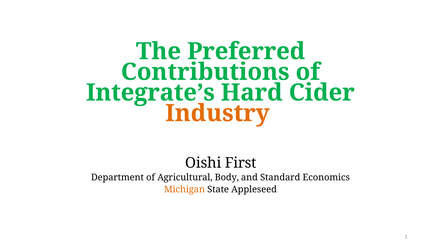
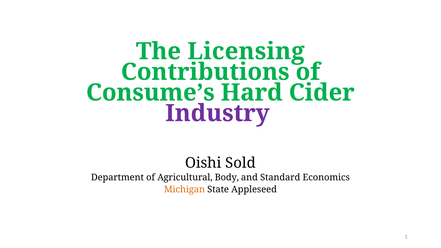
Preferred: Preferred -> Licensing
Integrate’s: Integrate’s -> Consume’s
Industry colour: orange -> purple
First: First -> Sold
